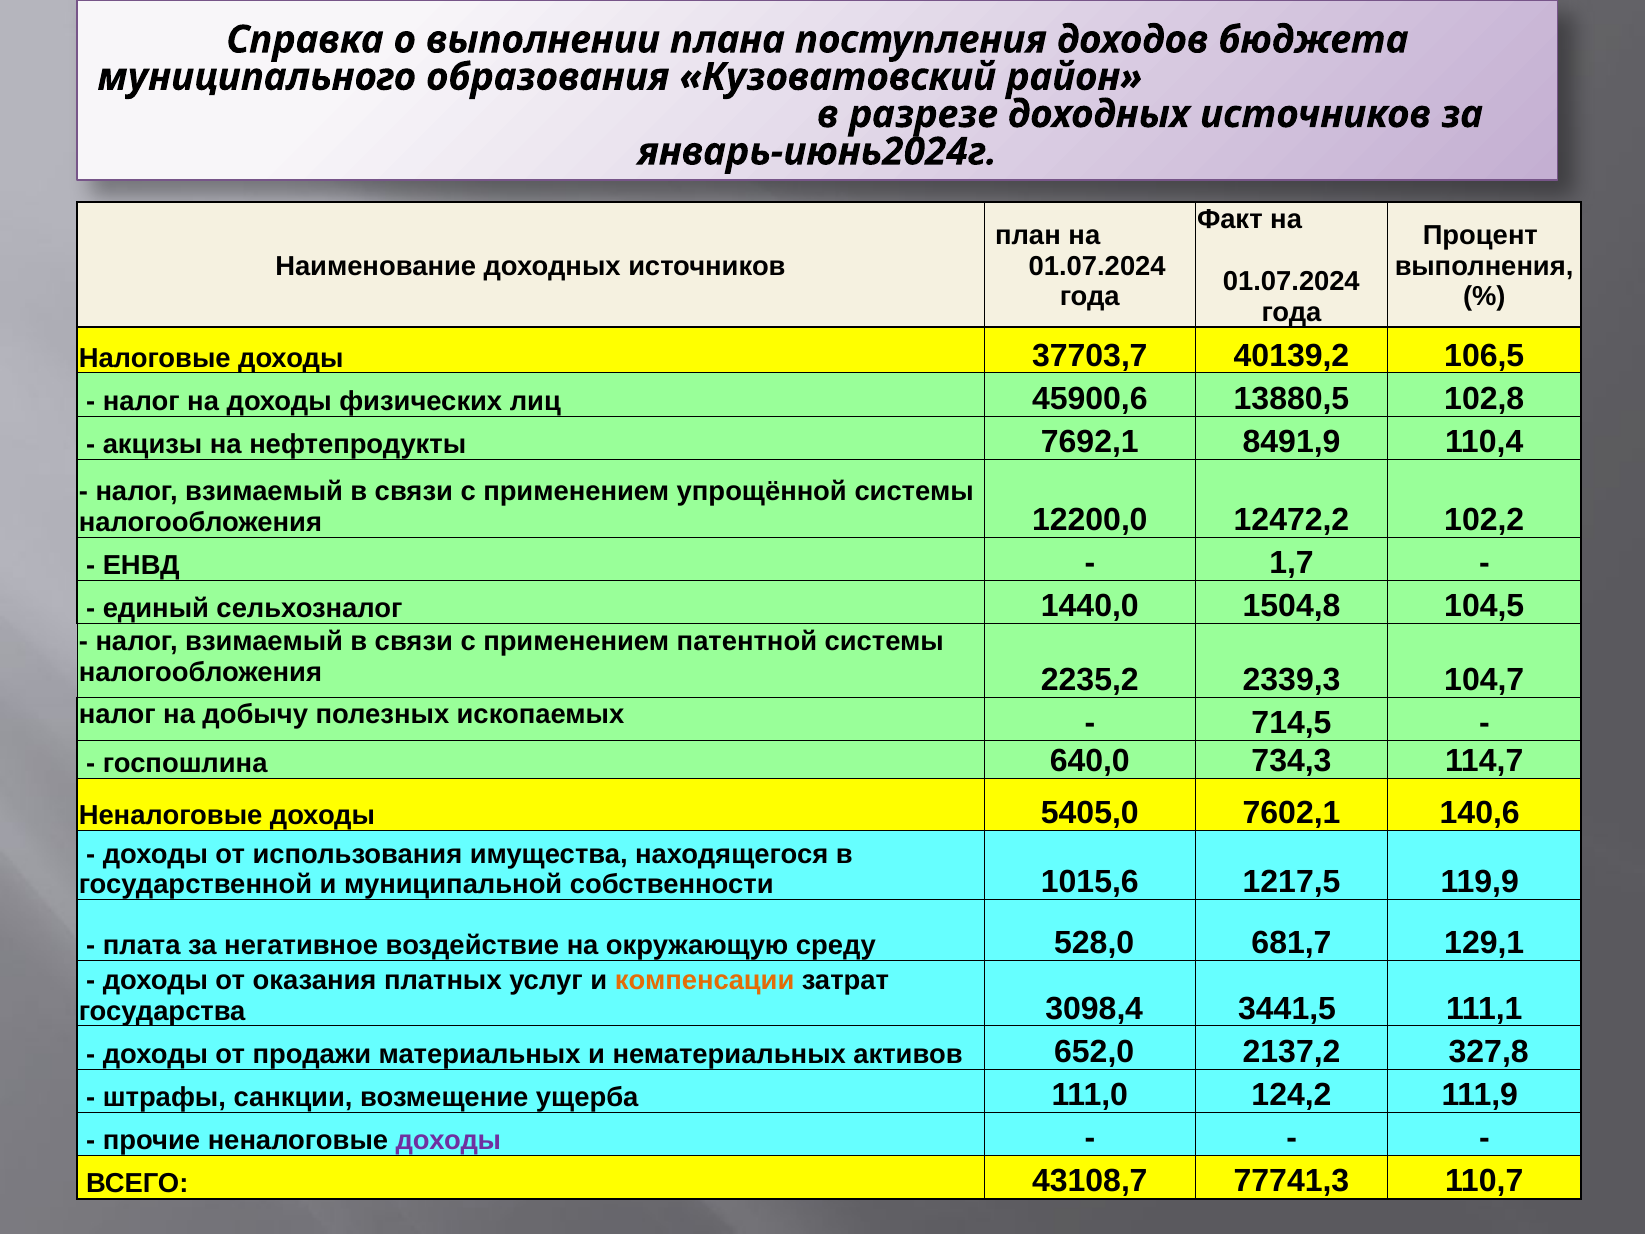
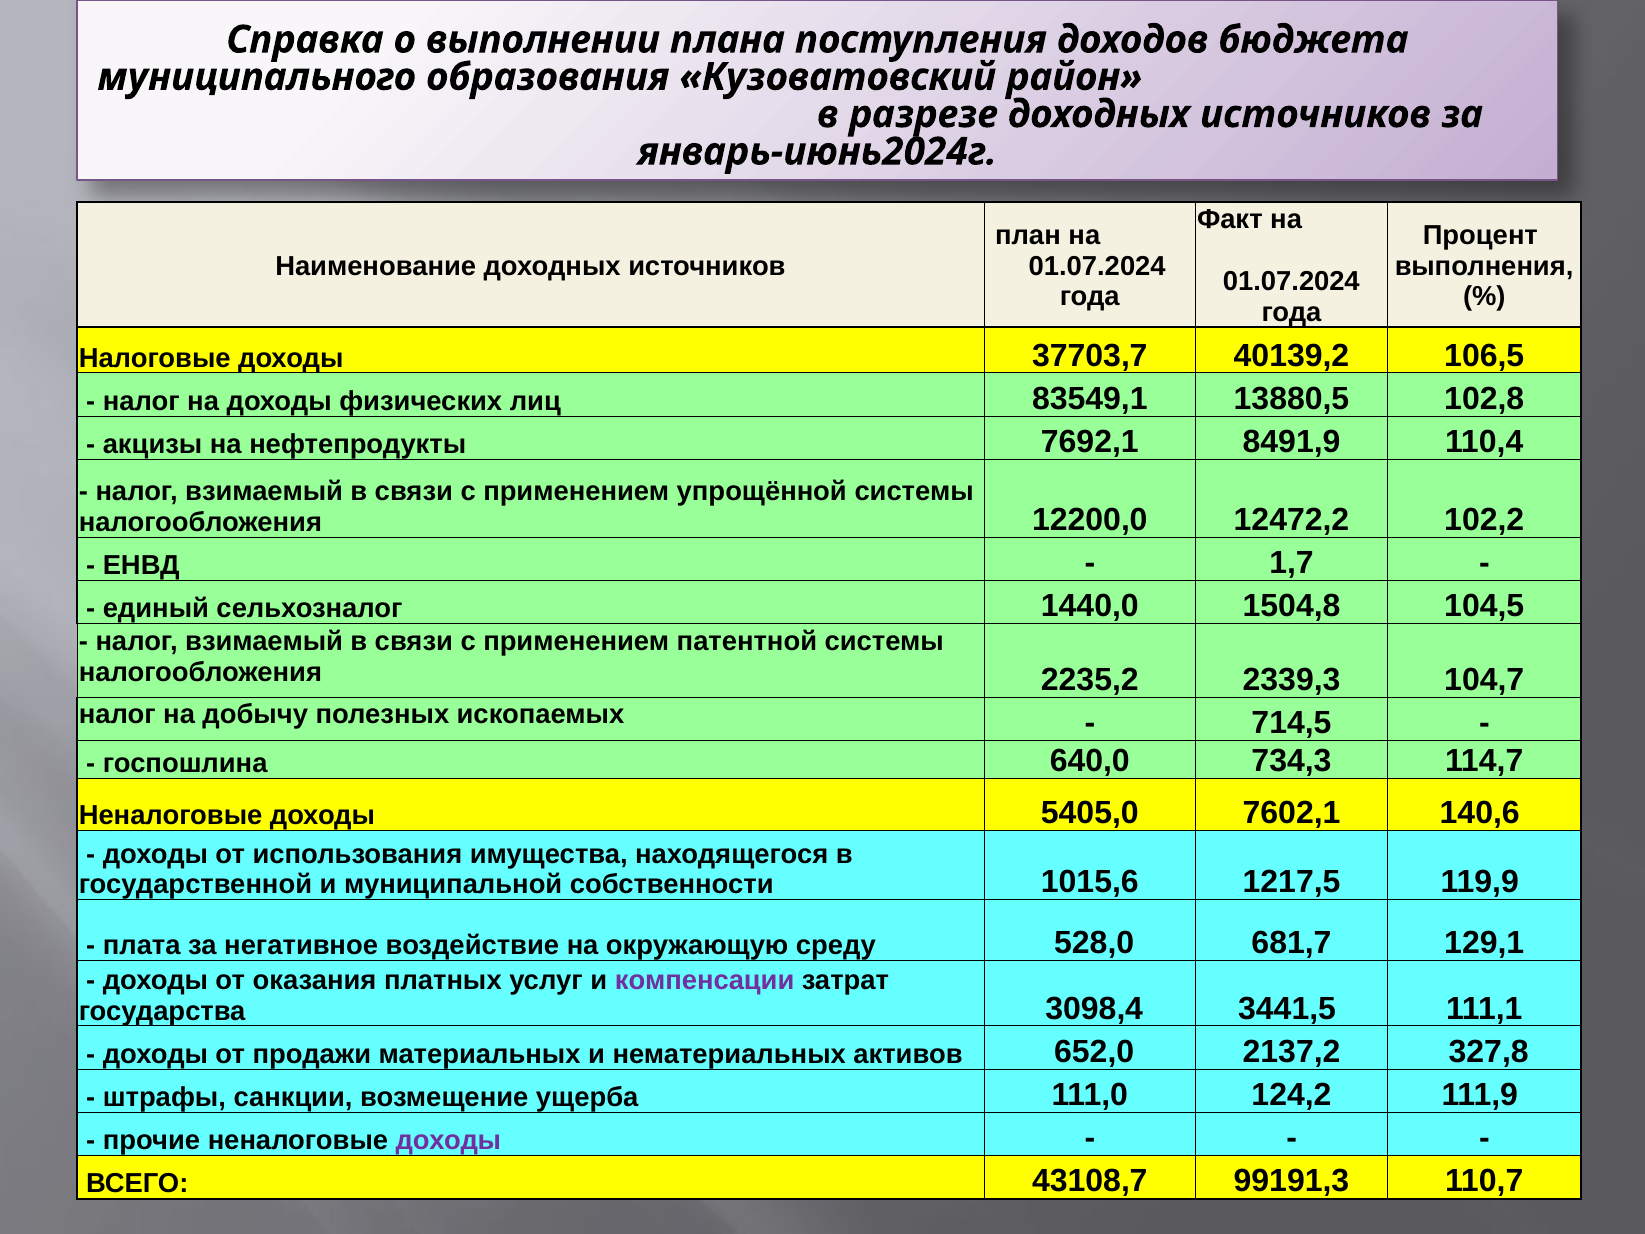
45900,6: 45900,6 -> 83549,1
компенсации colour: orange -> purple
77741,3: 77741,3 -> 99191,3
